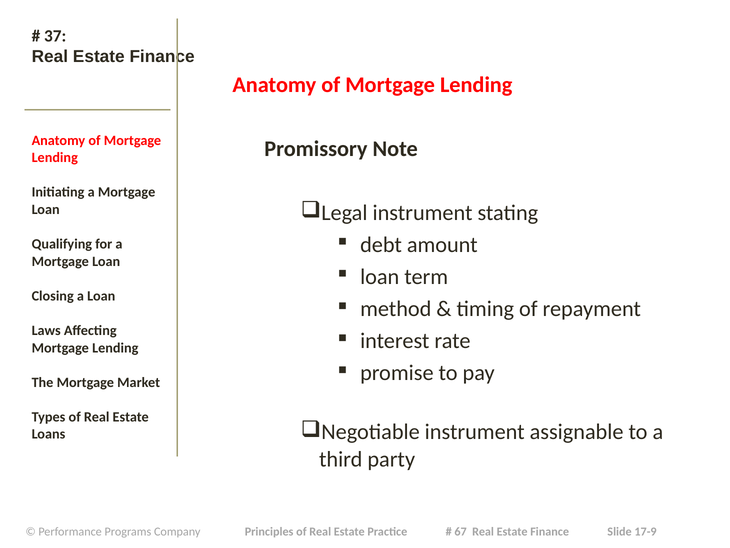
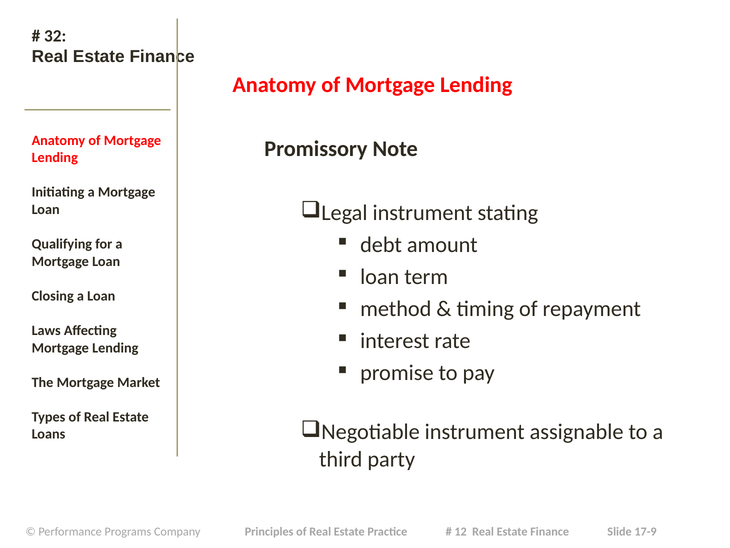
37: 37 -> 32
67: 67 -> 12
